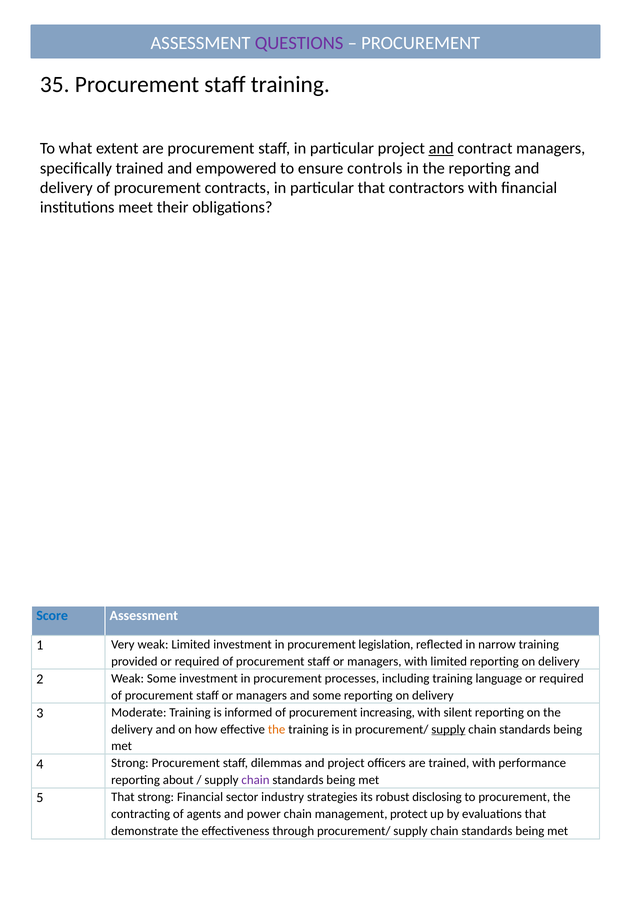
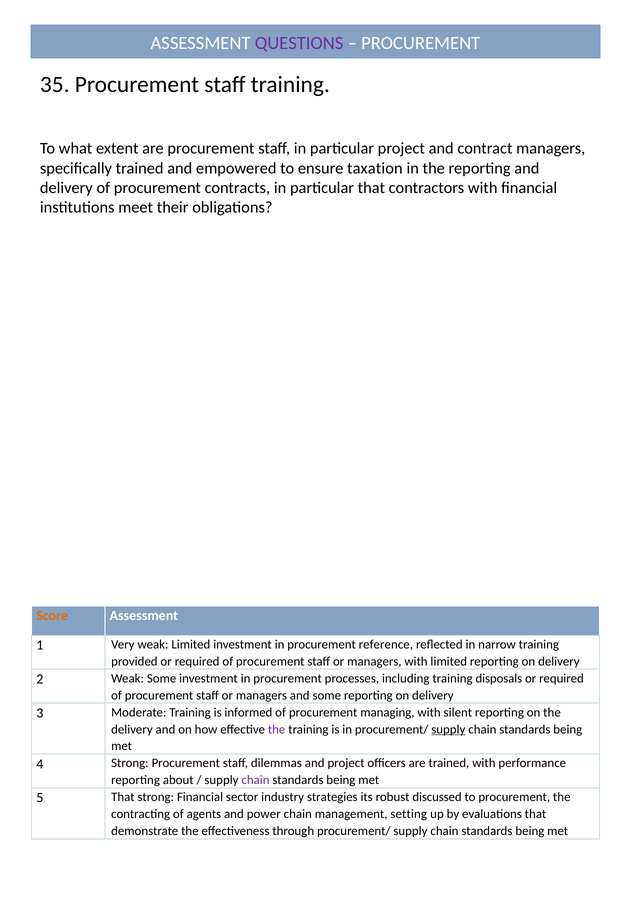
and at (441, 149) underline: present -> none
controls: controls -> taxation
Score colour: blue -> orange
legislation: legislation -> reference
language: language -> disposals
increasing: increasing -> managing
the at (277, 730) colour: orange -> purple
disclosing: disclosing -> discussed
protect: protect -> setting
